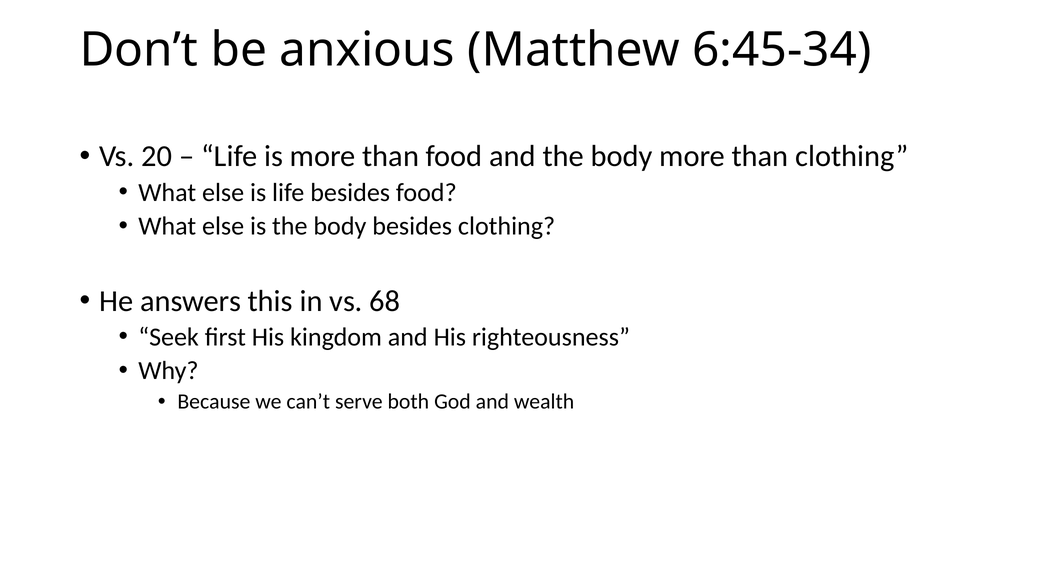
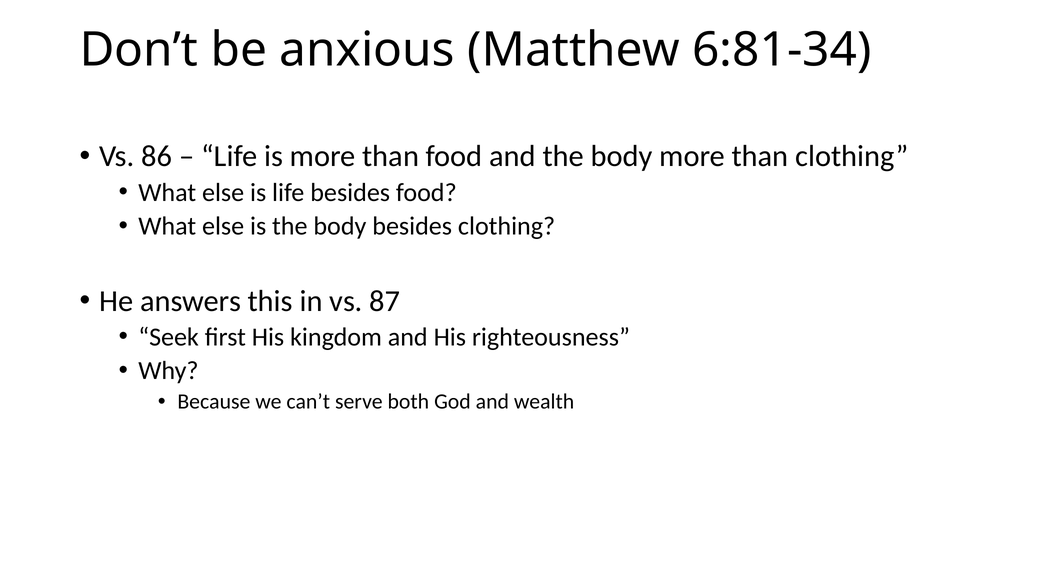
6:45-34: 6:45-34 -> 6:81-34
20: 20 -> 86
68: 68 -> 87
